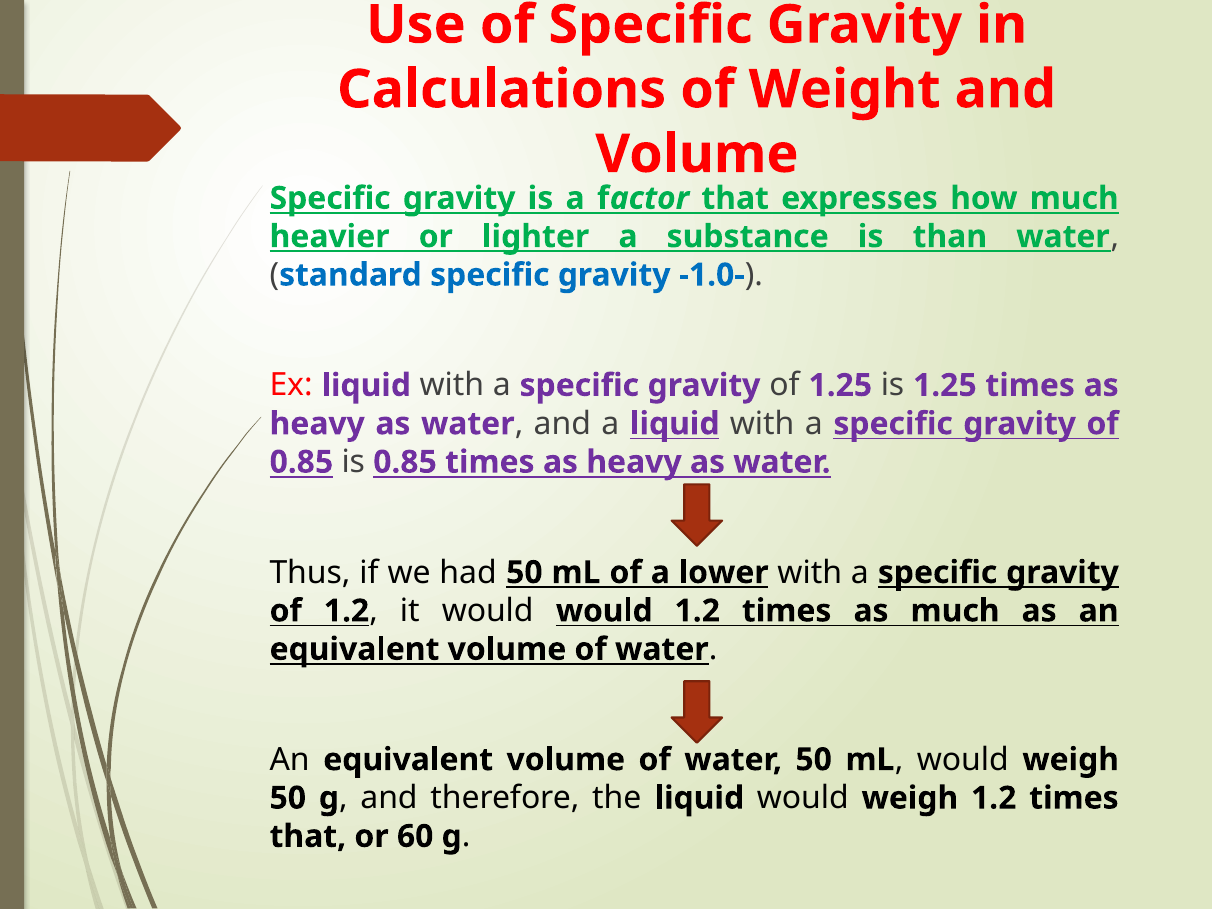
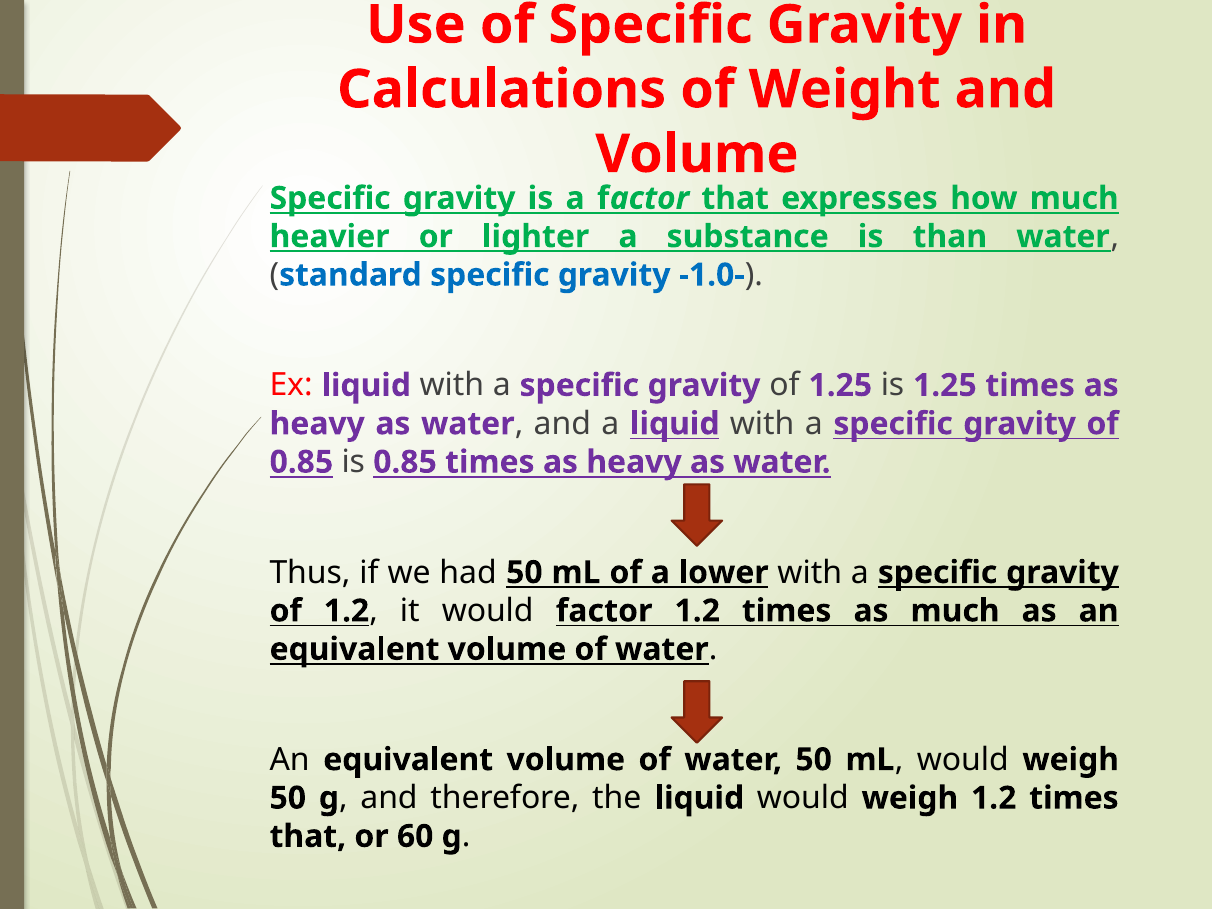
would would: would -> factor
